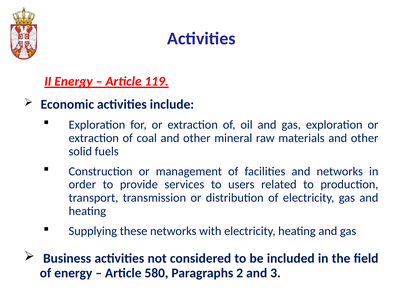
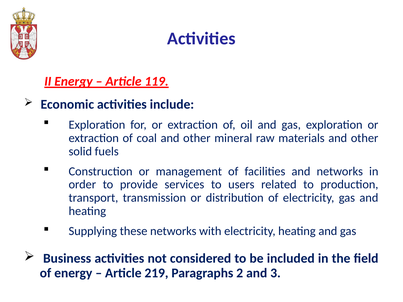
580: 580 -> 219
